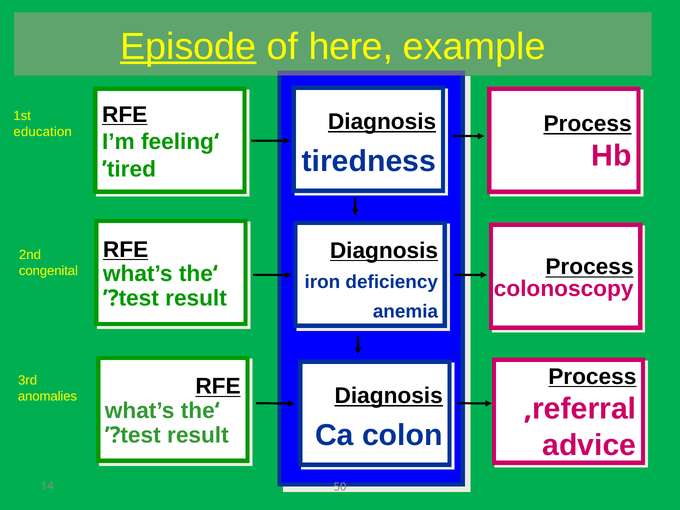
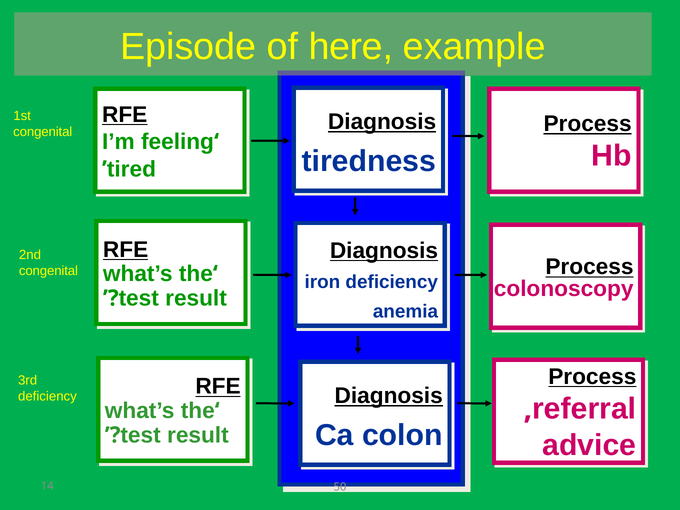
Episode underline: present -> none
education at (43, 132): education -> congenital
anomalies at (48, 396): anomalies -> deficiency
